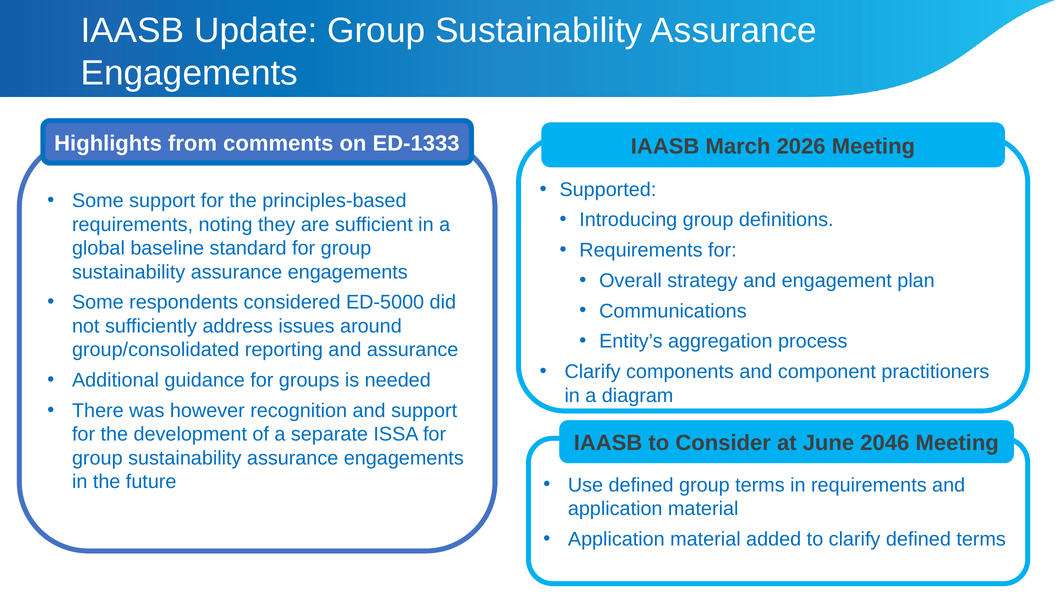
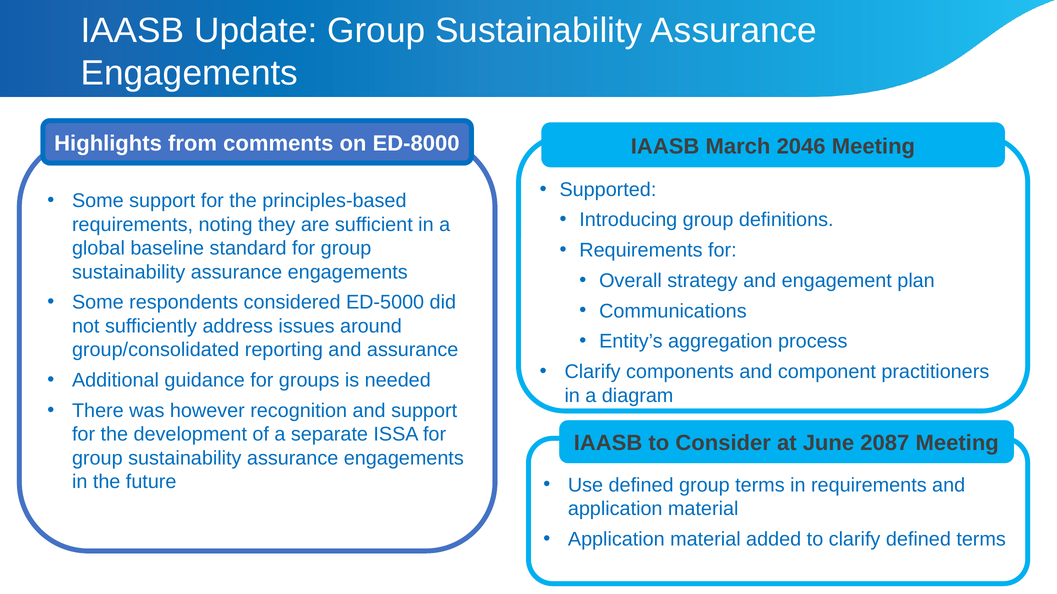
ED-1333: ED-1333 -> ED-8000
2026: 2026 -> 2046
2046: 2046 -> 2087
